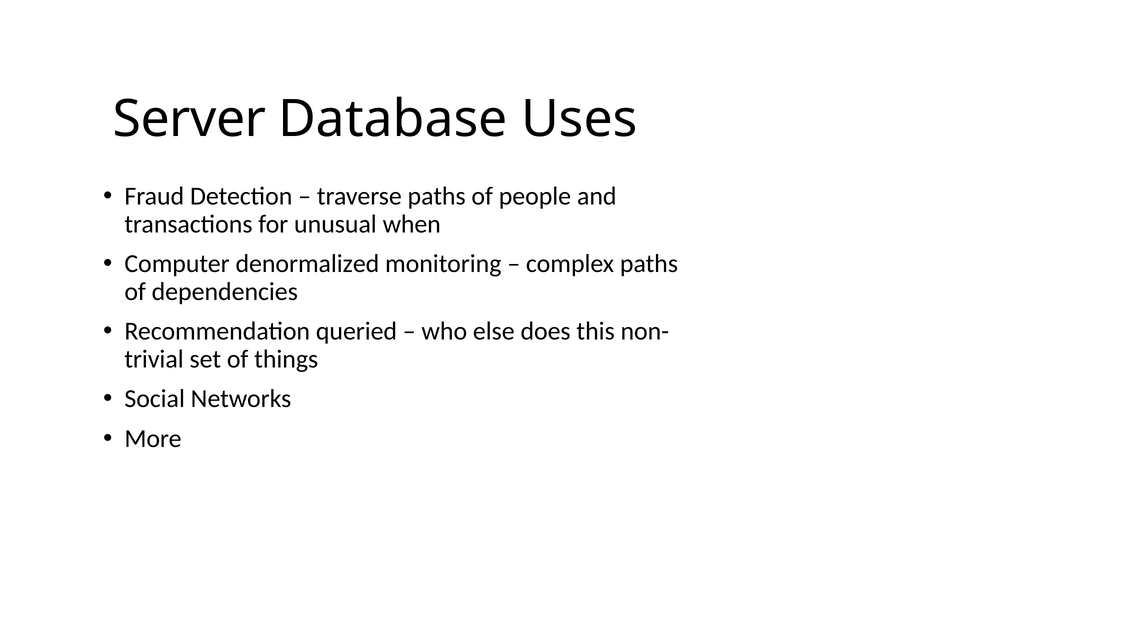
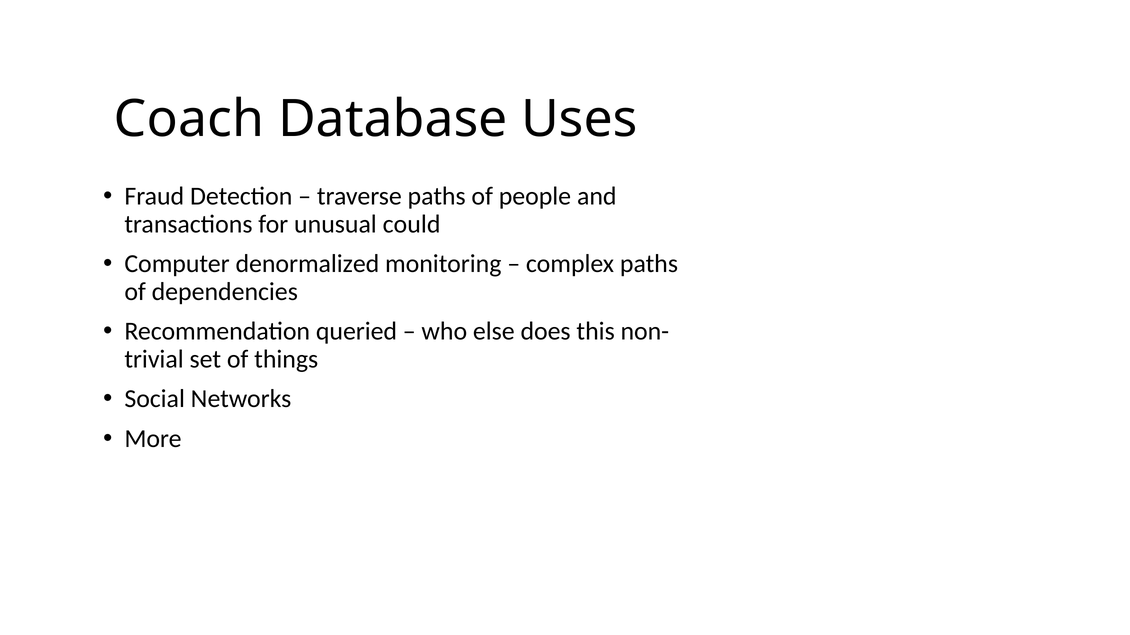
Server: Server -> Coach
when: when -> could
